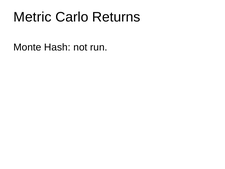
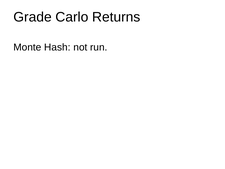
Metric: Metric -> Grade
